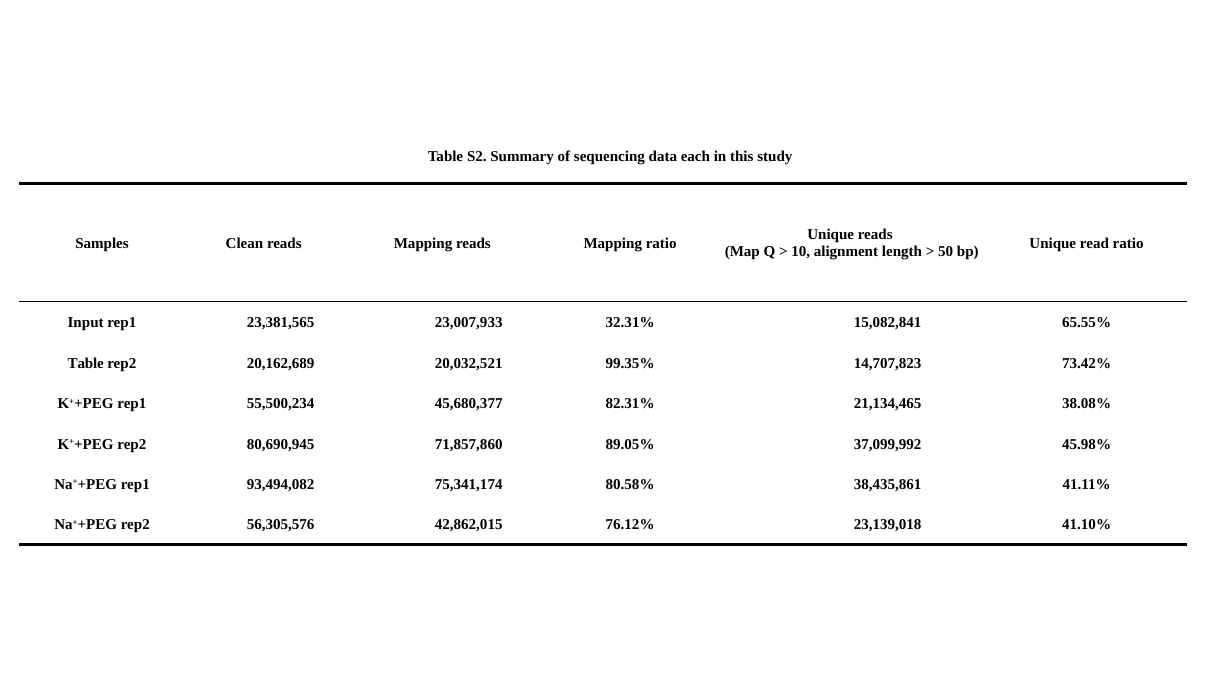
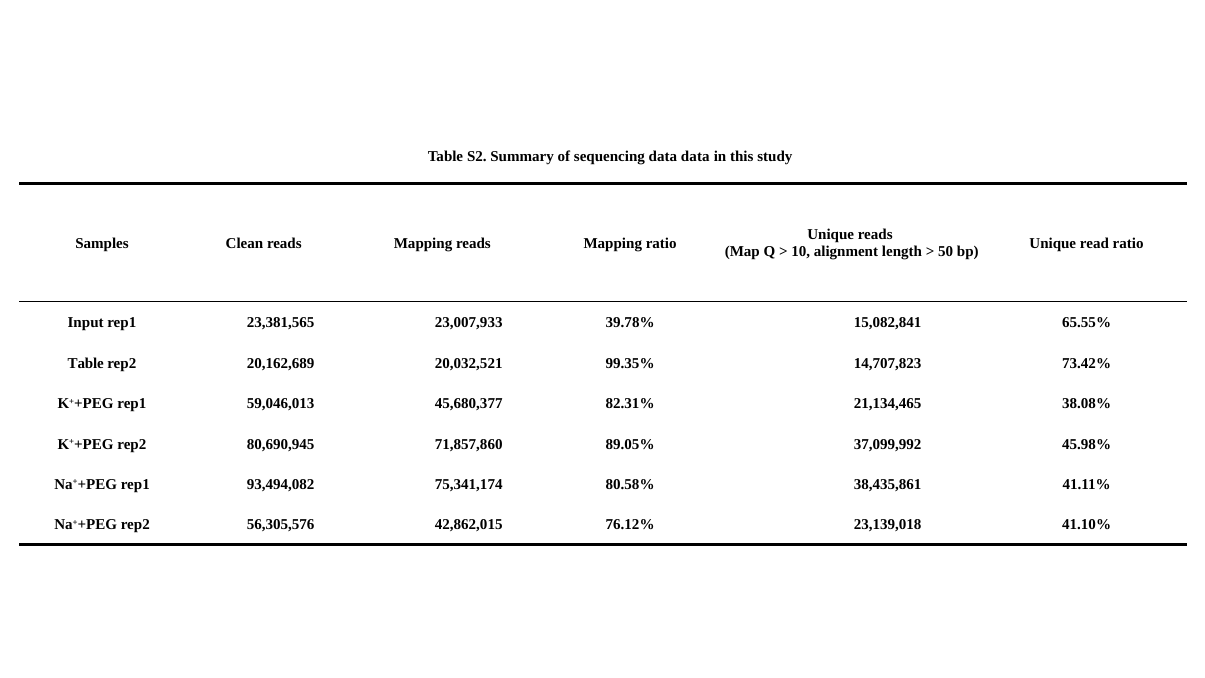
data each: each -> data
32.31%: 32.31% -> 39.78%
55,500,234: 55,500,234 -> 59,046,013
